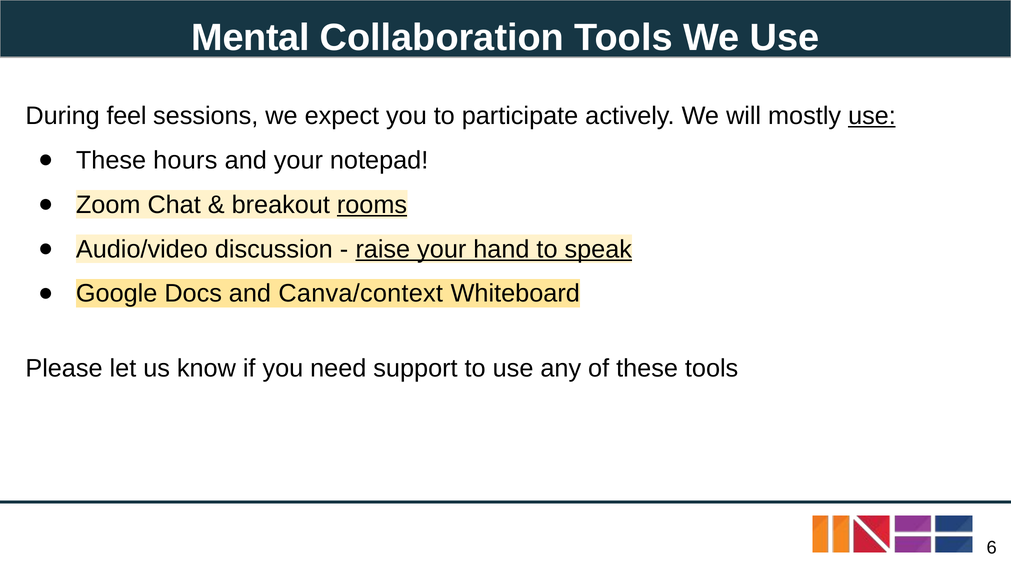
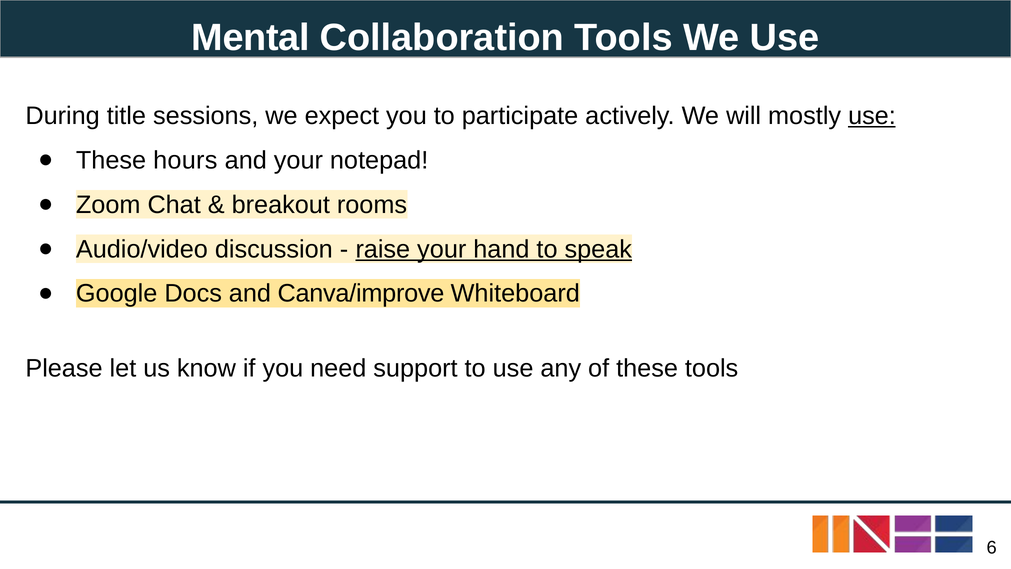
feel: feel -> title
rooms underline: present -> none
Canva/context: Canva/context -> Canva/improve
